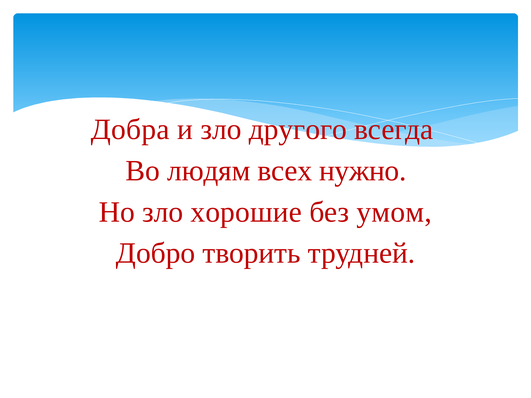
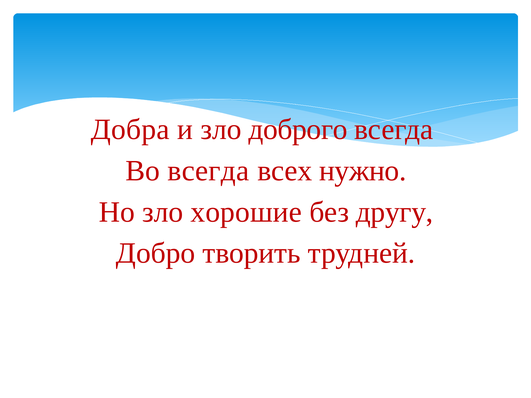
другого: другого -> доброго
Во людям: людям -> всегда
умом: умом -> другу
